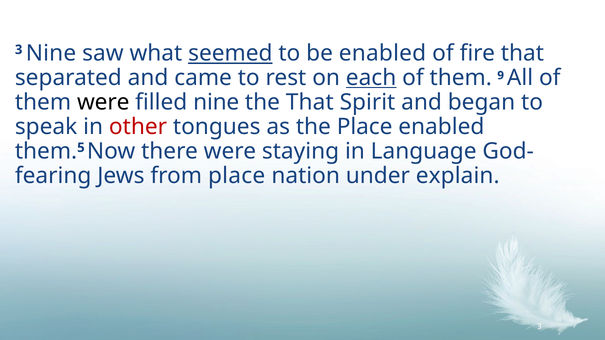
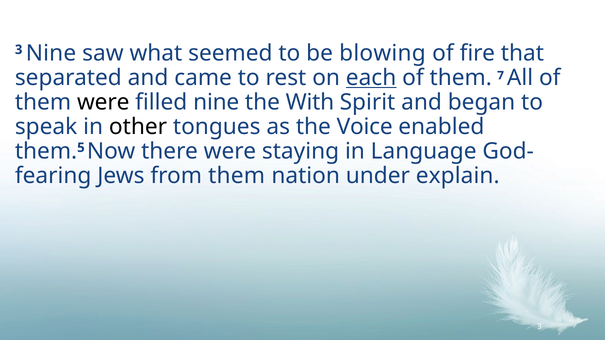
seemed underline: present -> none
be enabled: enabled -> blowing
9: 9 -> 7
the That: That -> With
other colour: red -> black
the Place: Place -> Voice
from place: place -> them
